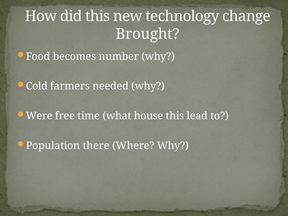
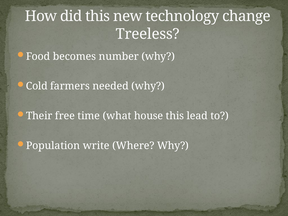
Brought: Brought -> Treeless
Were: Were -> Their
there: there -> write
